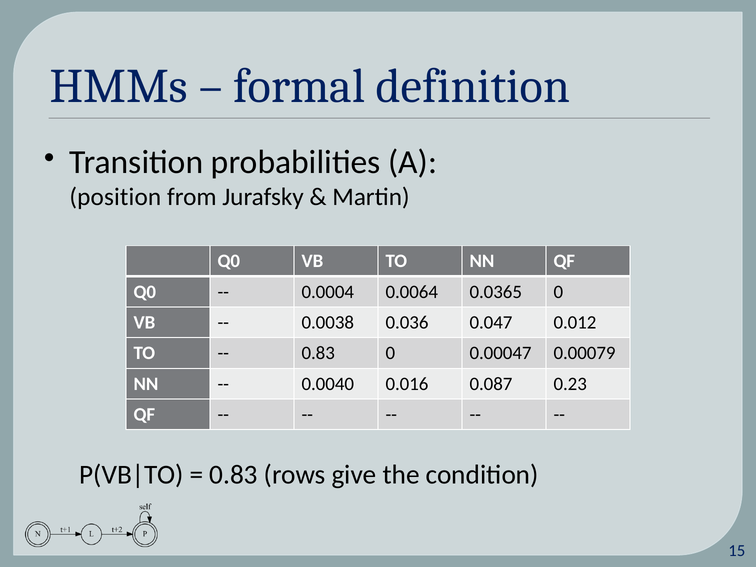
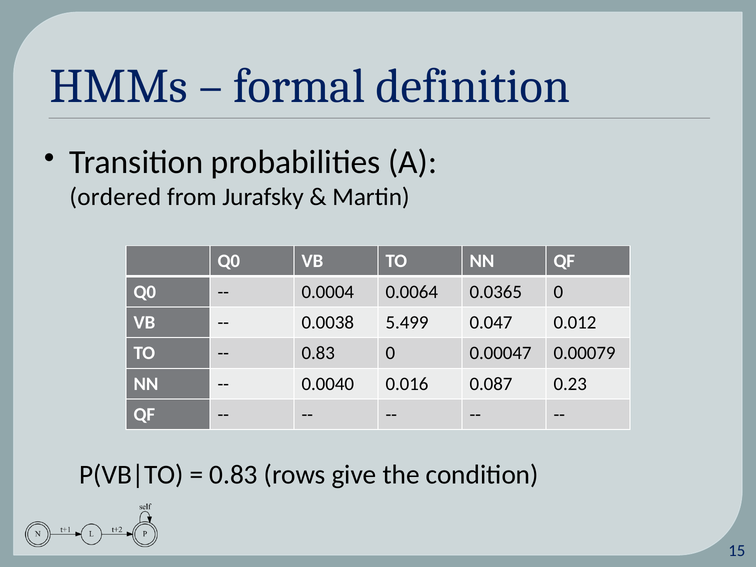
position: position -> ordered
0.036: 0.036 -> 5.499
